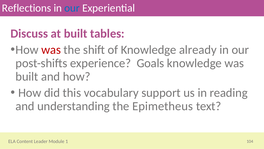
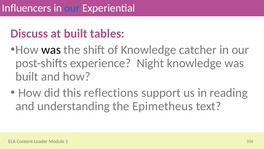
Reflections: Reflections -> Influencers
was at (51, 50) colour: red -> black
already: already -> catcher
Goals: Goals -> Night
vocabulary: vocabulary -> reflections
